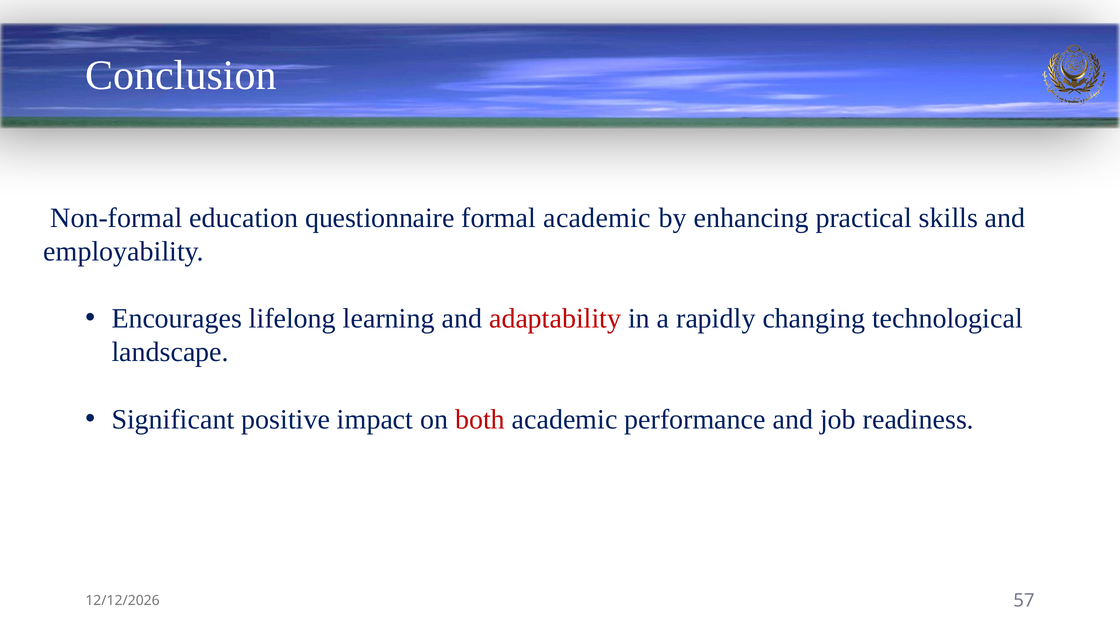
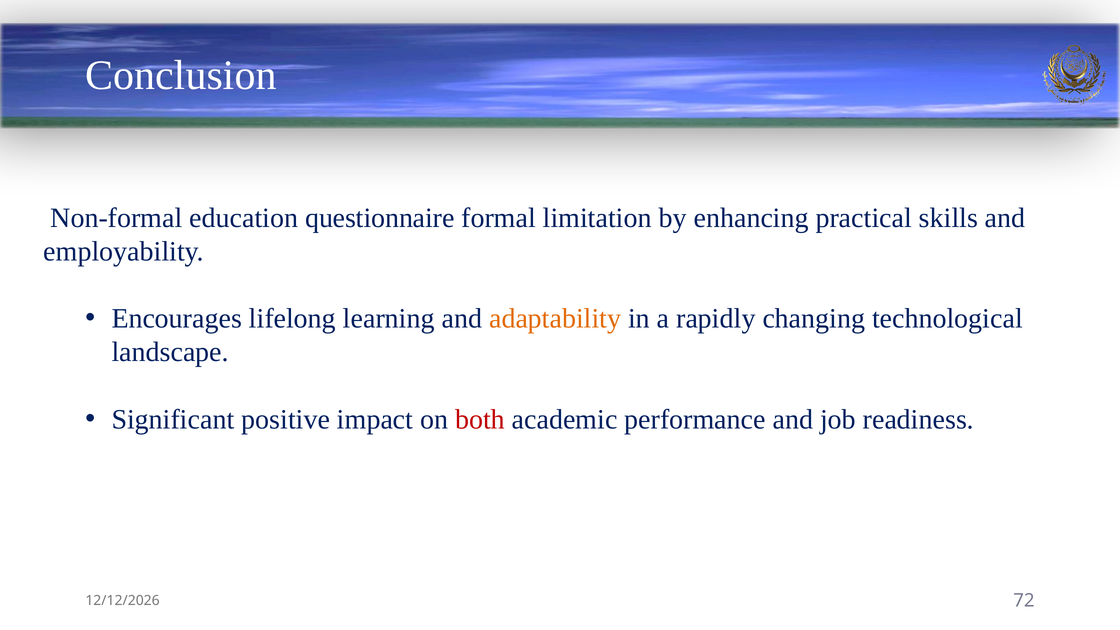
formal academic: academic -> limitation
adaptability colour: red -> orange
57: 57 -> 72
